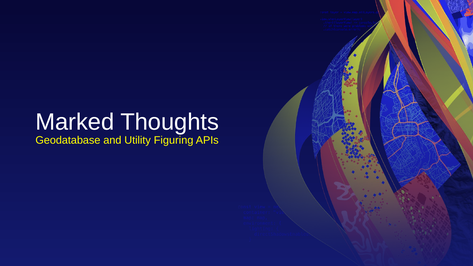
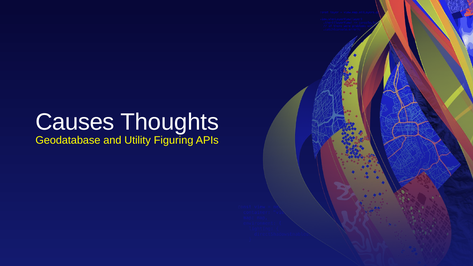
Marked: Marked -> Causes
